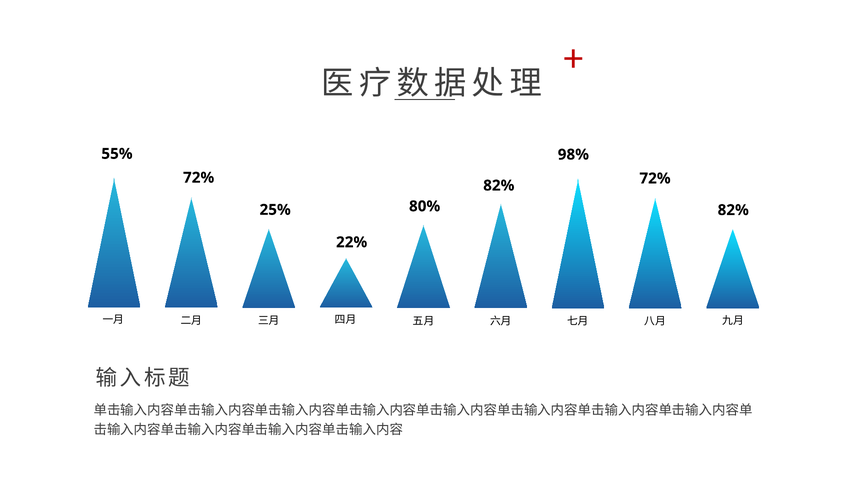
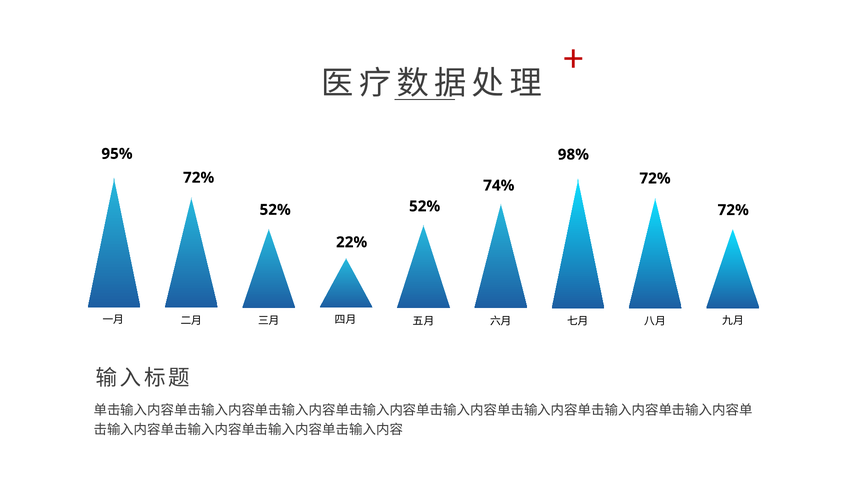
55%: 55% -> 95%
82% at (499, 186): 82% -> 74%
80% at (425, 206): 80% -> 52%
25% at (275, 210): 25% -> 52%
82% at (733, 210): 82% -> 72%
